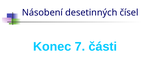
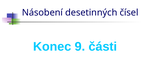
7: 7 -> 9
